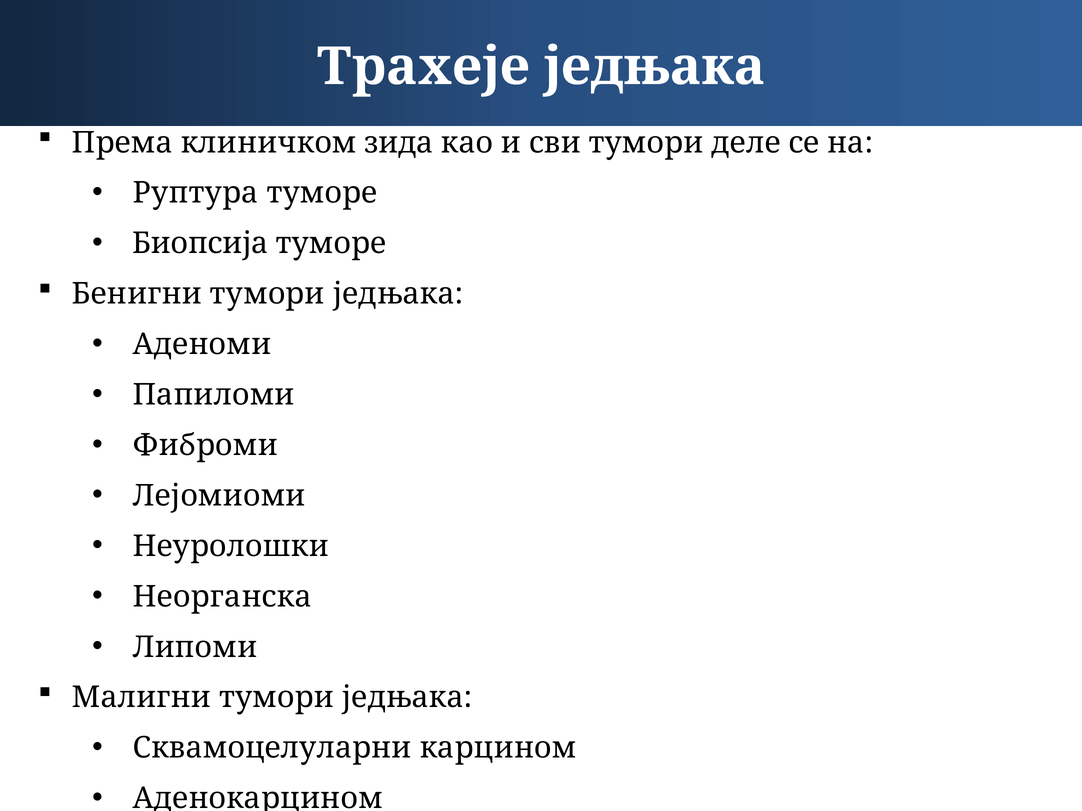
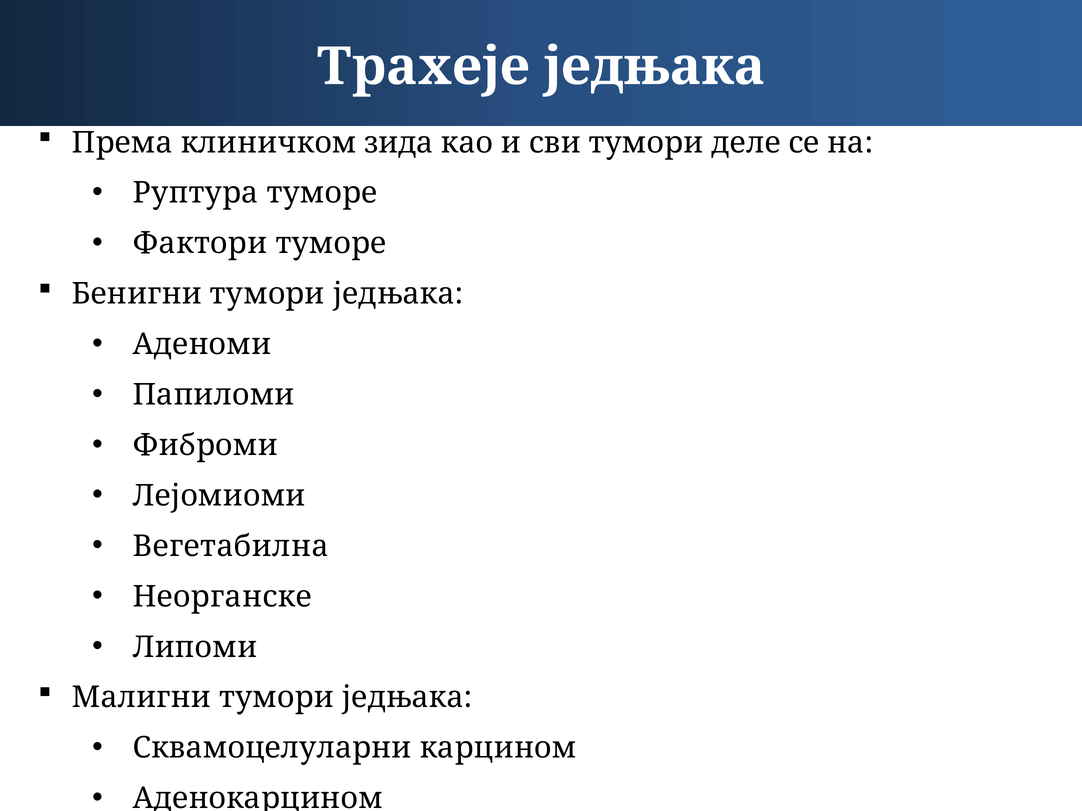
Биопсија: Биопсија -> Фактори
Неуролошки: Неуролошки -> Вегетабилна
Неорганска: Неорганска -> Неорганске
